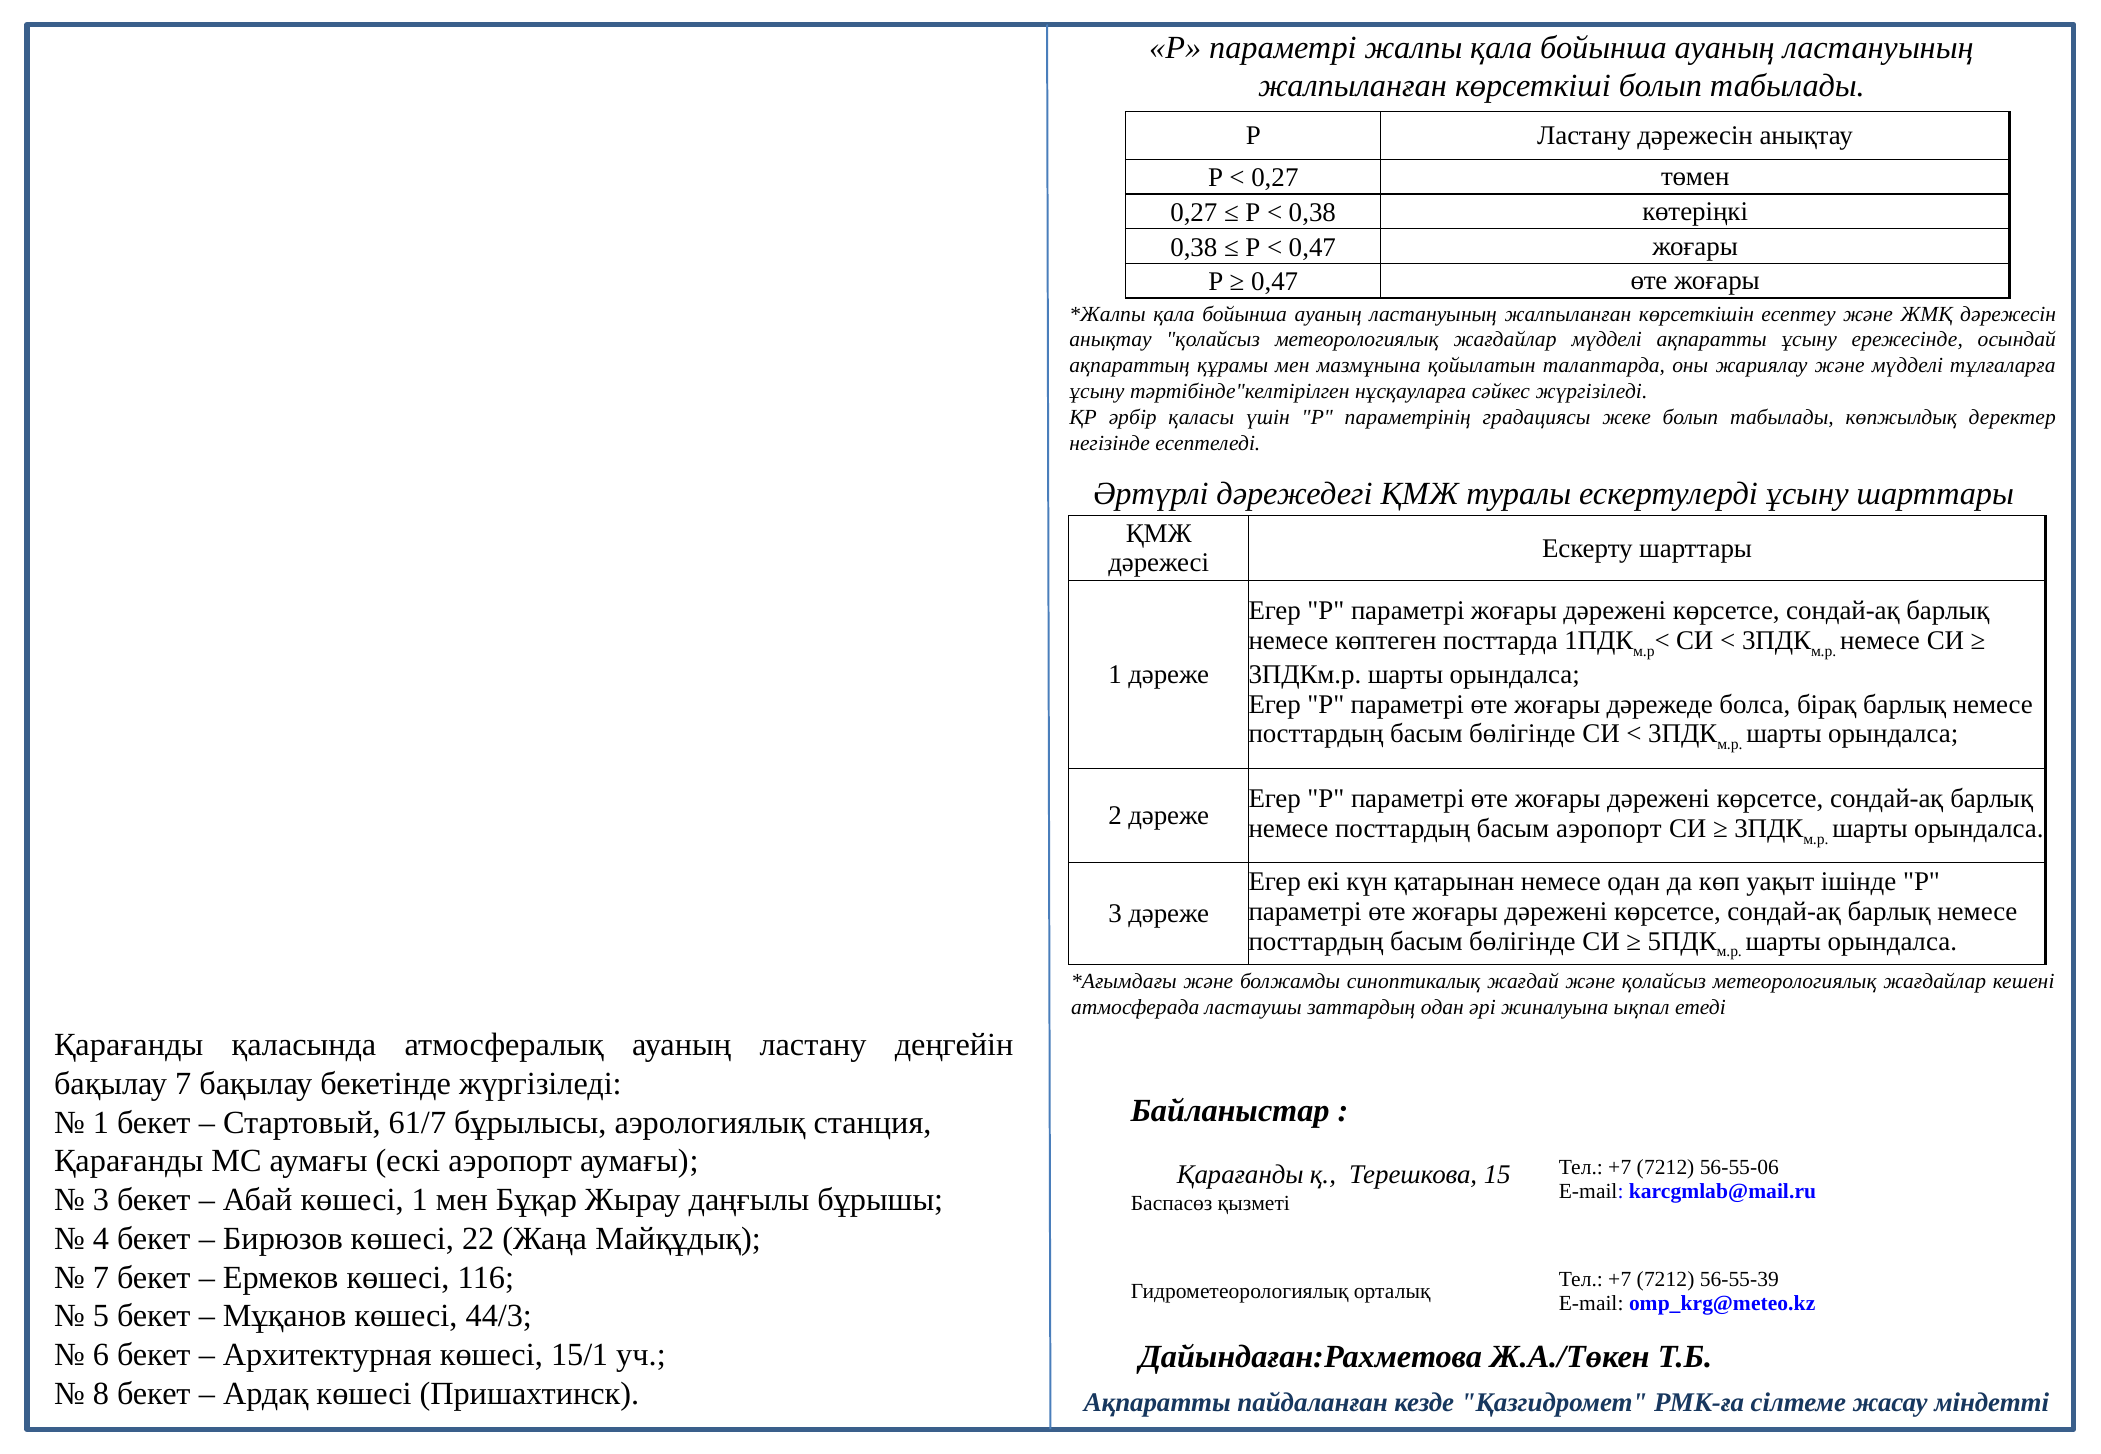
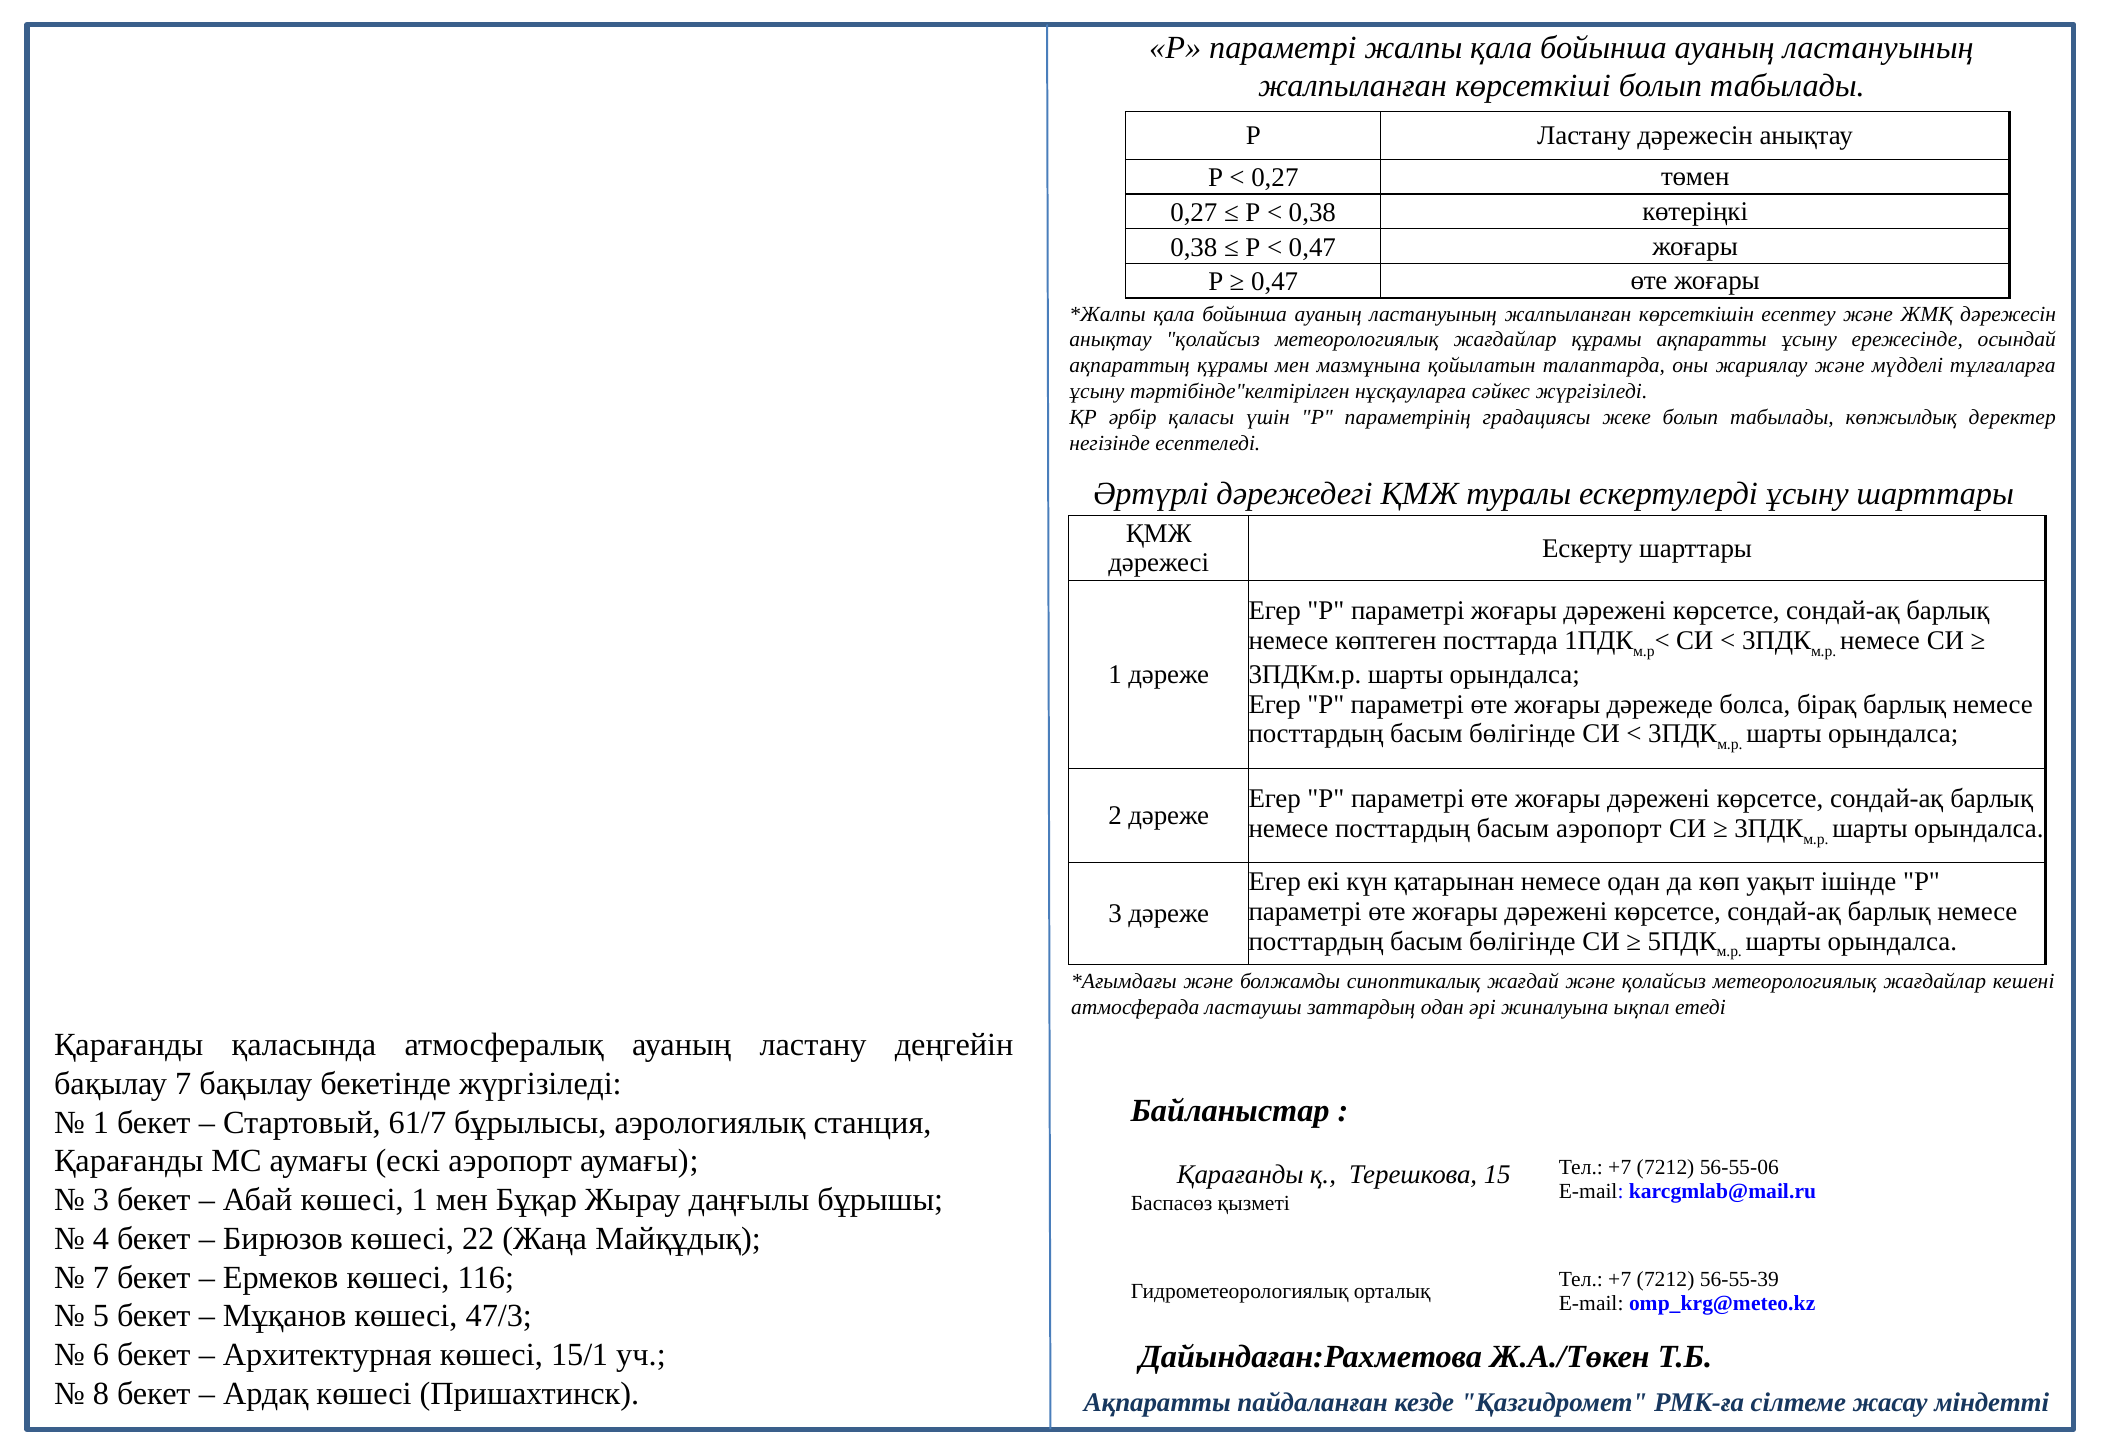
жағдайлар мүдделі: мүдделі -> құрамы
44/3: 44/3 -> 47/3
